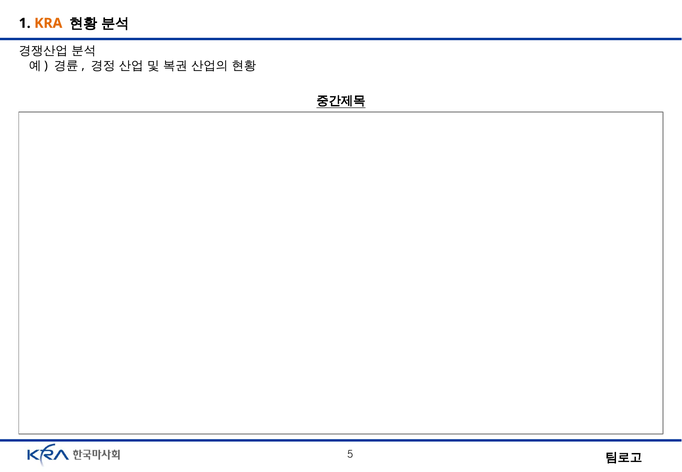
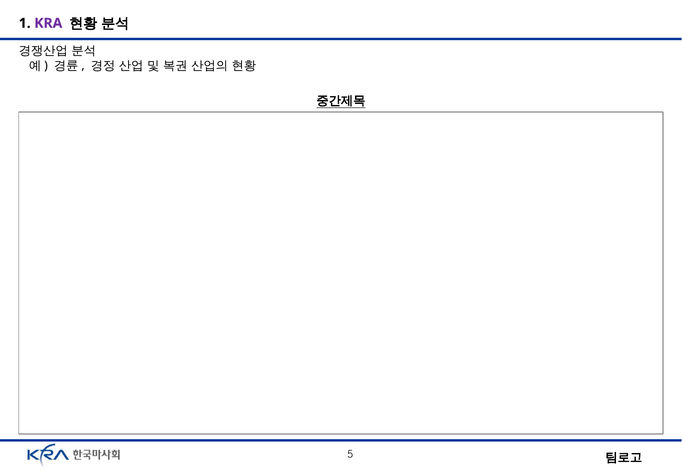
KRA colour: orange -> purple
